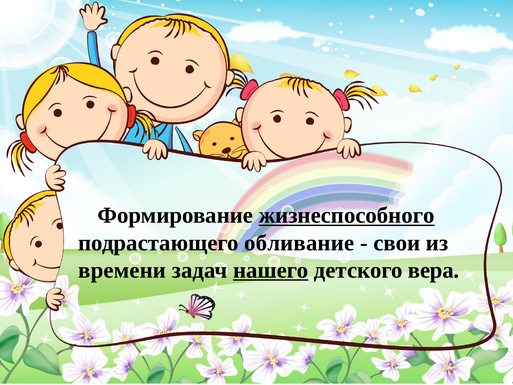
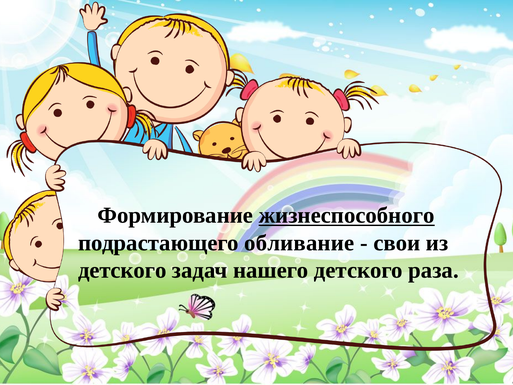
времени at (122, 270): времени -> детского
нашего underline: present -> none
вера: вера -> раза
